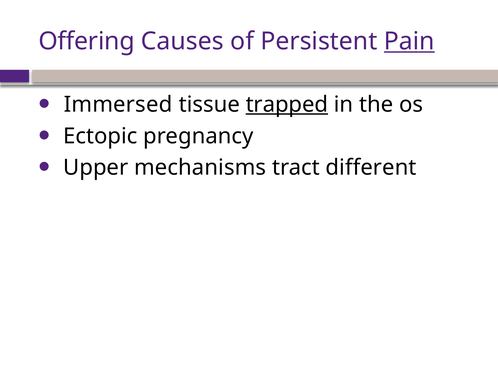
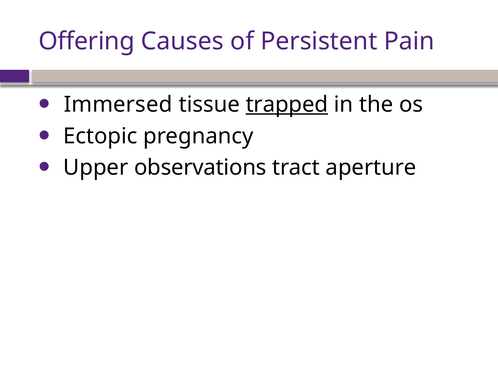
Pain underline: present -> none
mechanisms: mechanisms -> observations
different: different -> aperture
